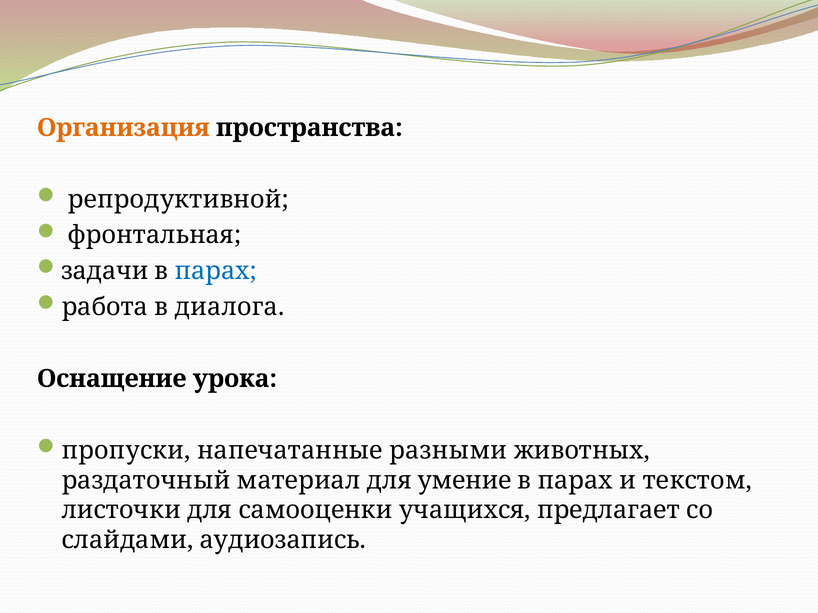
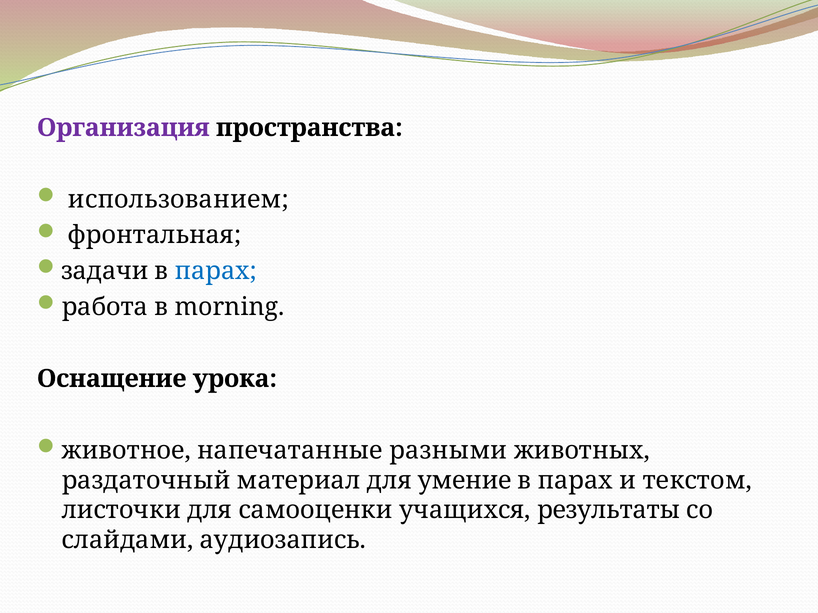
Организация colour: orange -> purple
репродуктивной: репродуктивной -> использованием
диалога: диалога -> morning
пропуски: пропуски -> животное
предлагает: предлагает -> результаты
